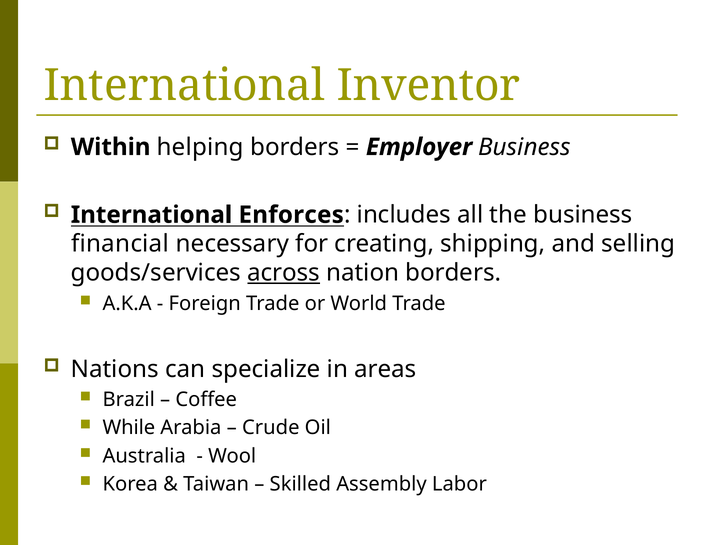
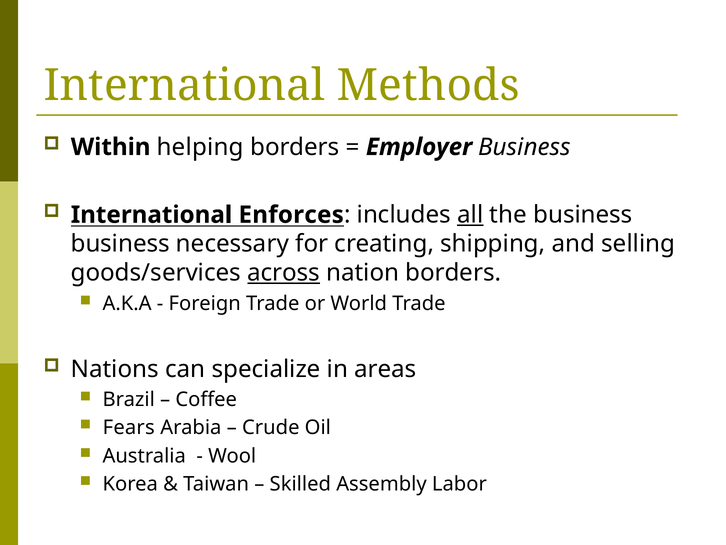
Inventor: Inventor -> Methods
all underline: none -> present
financial at (120, 244): financial -> business
While: While -> Fears
